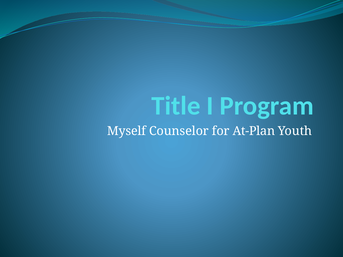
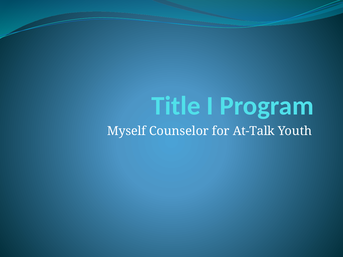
At-Plan: At-Plan -> At-Talk
